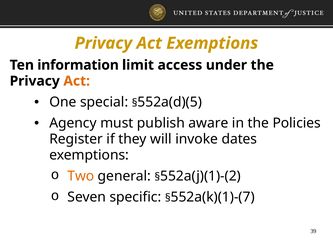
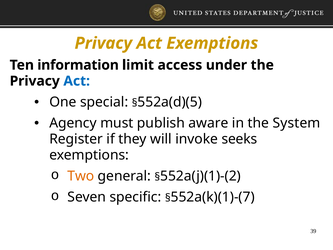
Act at (77, 81) colour: orange -> blue
Policies: Policies -> System
dates: dates -> seeks
